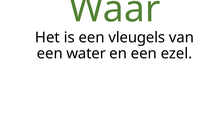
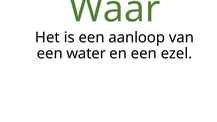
vleugels: vleugels -> aanloop
